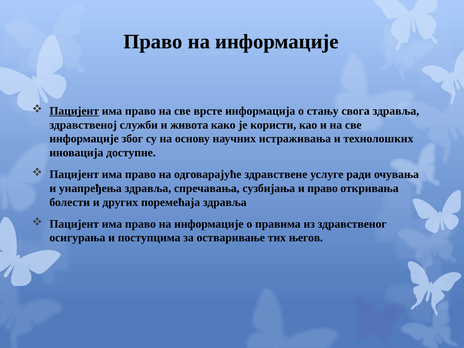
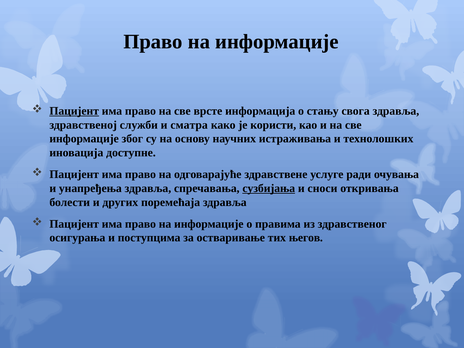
живота: живота -> сматра
сузбијања underline: none -> present
и право: право -> сноси
